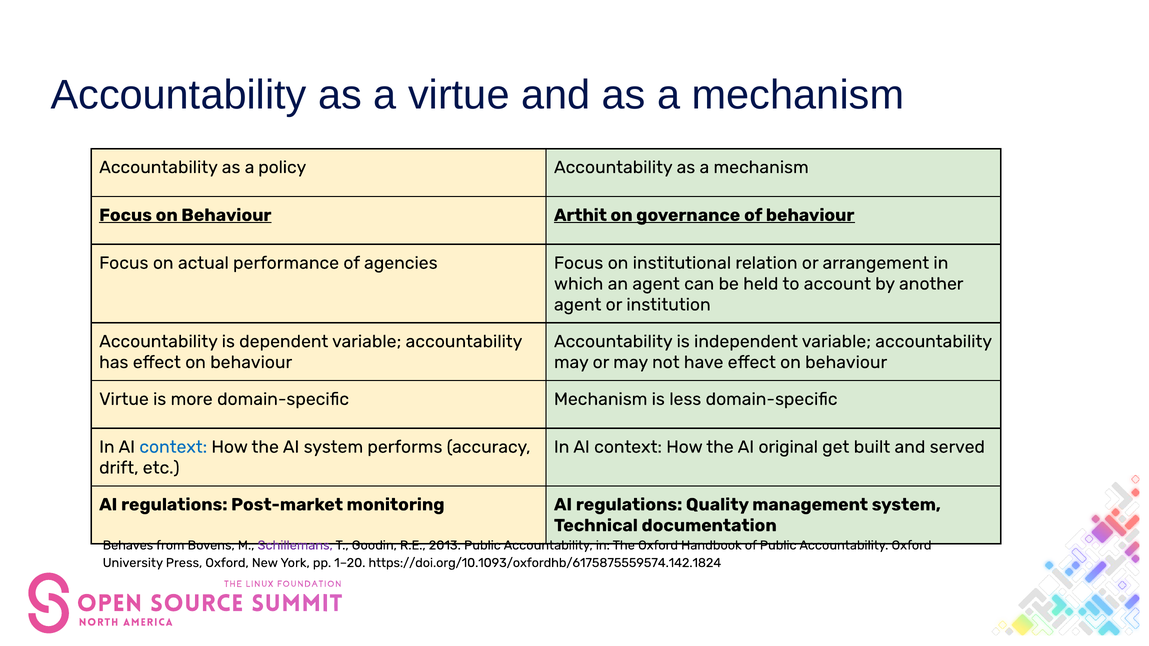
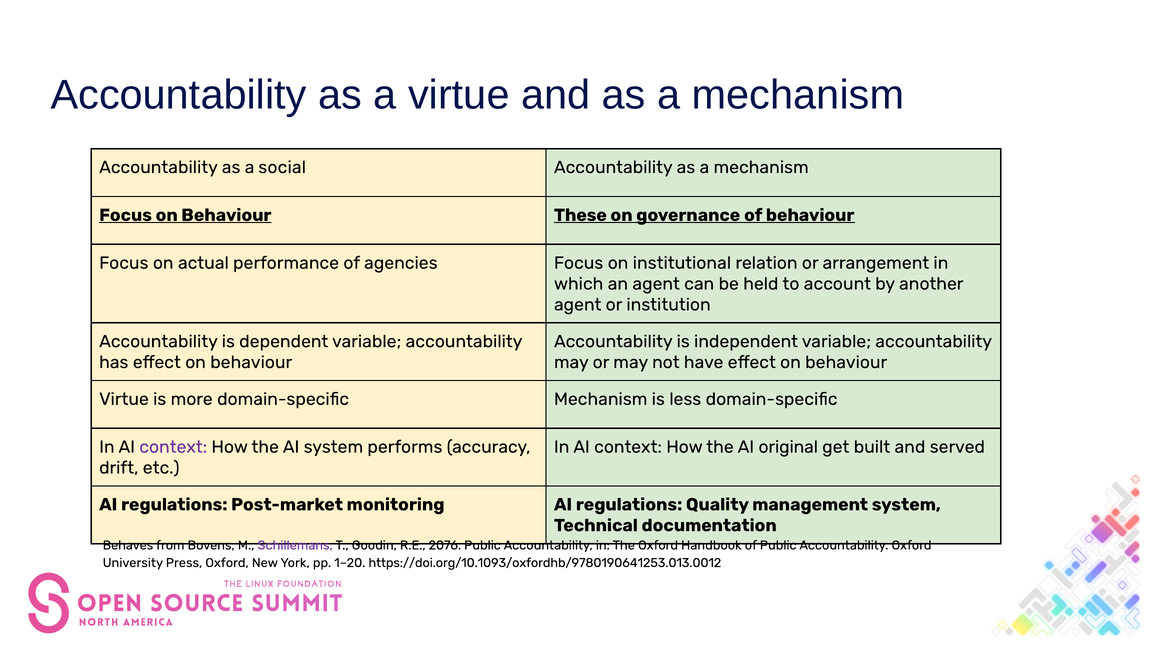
policy: policy -> social
Arthit: Arthit -> These
context at (173, 447) colour: blue -> purple
2013: 2013 -> 2076
https://doi.org/10.1093/oxfordhb/6175875559574.142.1824: https://doi.org/10.1093/oxfordhb/6175875559574.142.1824 -> https://doi.org/10.1093/oxfordhb/9780190641253.013.0012
